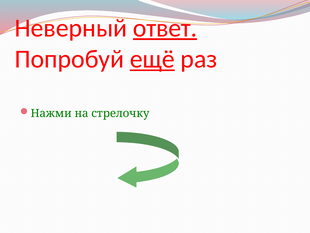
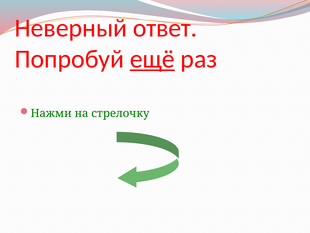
ответ underline: present -> none
